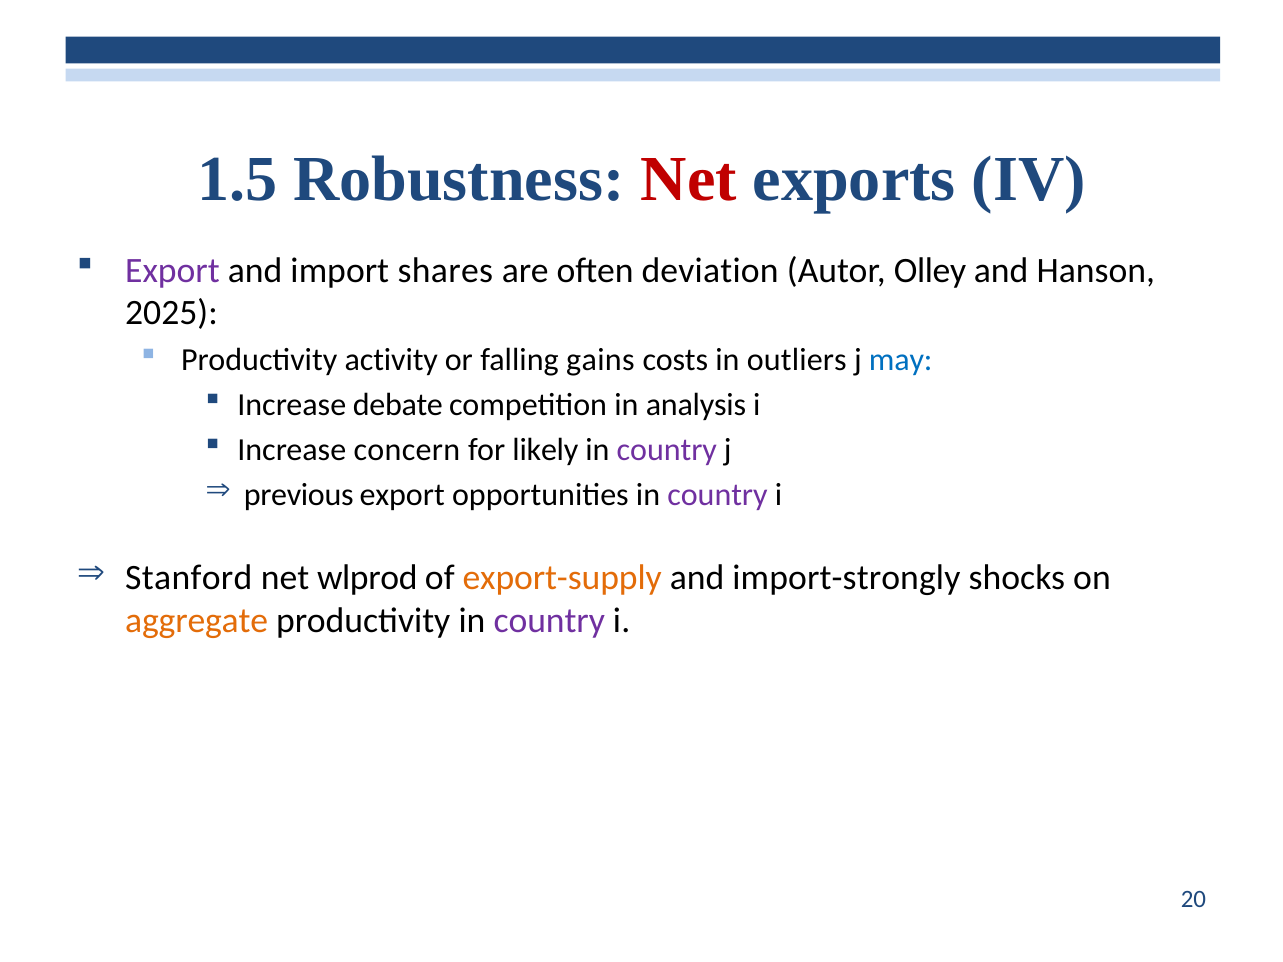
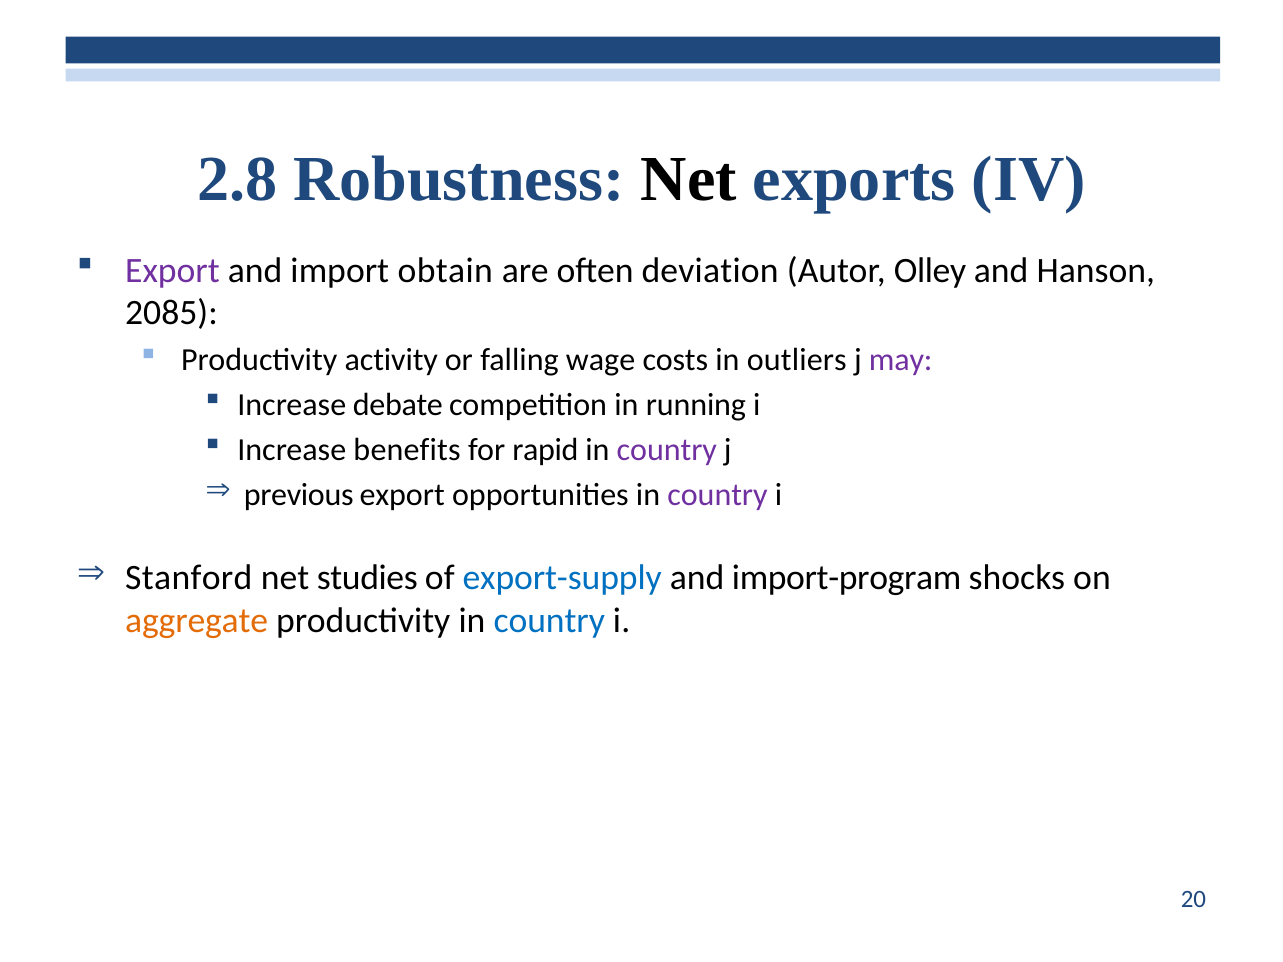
1.5: 1.5 -> 2.8
Net at (689, 179) colour: red -> black
shares: shares -> obtain
2025: 2025 -> 2085
gains: gains -> wage
may colour: blue -> purple
analysis: analysis -> running
concern: concern -> benefits
likely: likely -> rapid
wlprod: wlprod -> studies
export-supply colour: orange -> blue
import-strongly: import-strongly -> import-program
country at (549, 620) colour: purple -> blue
